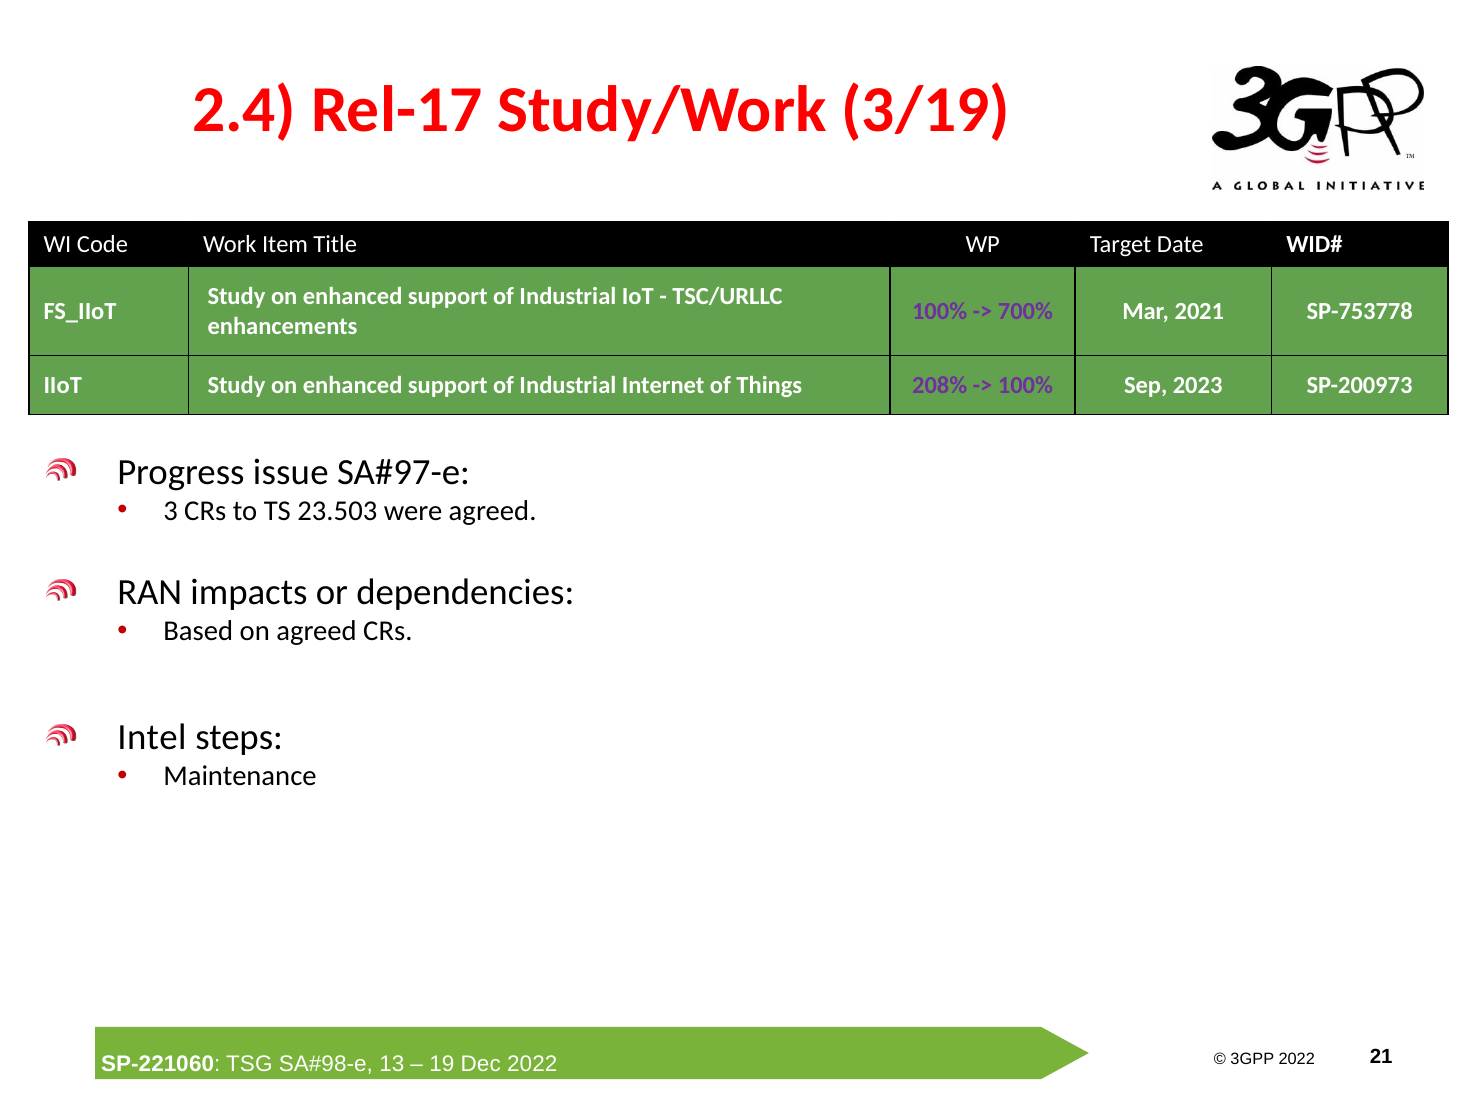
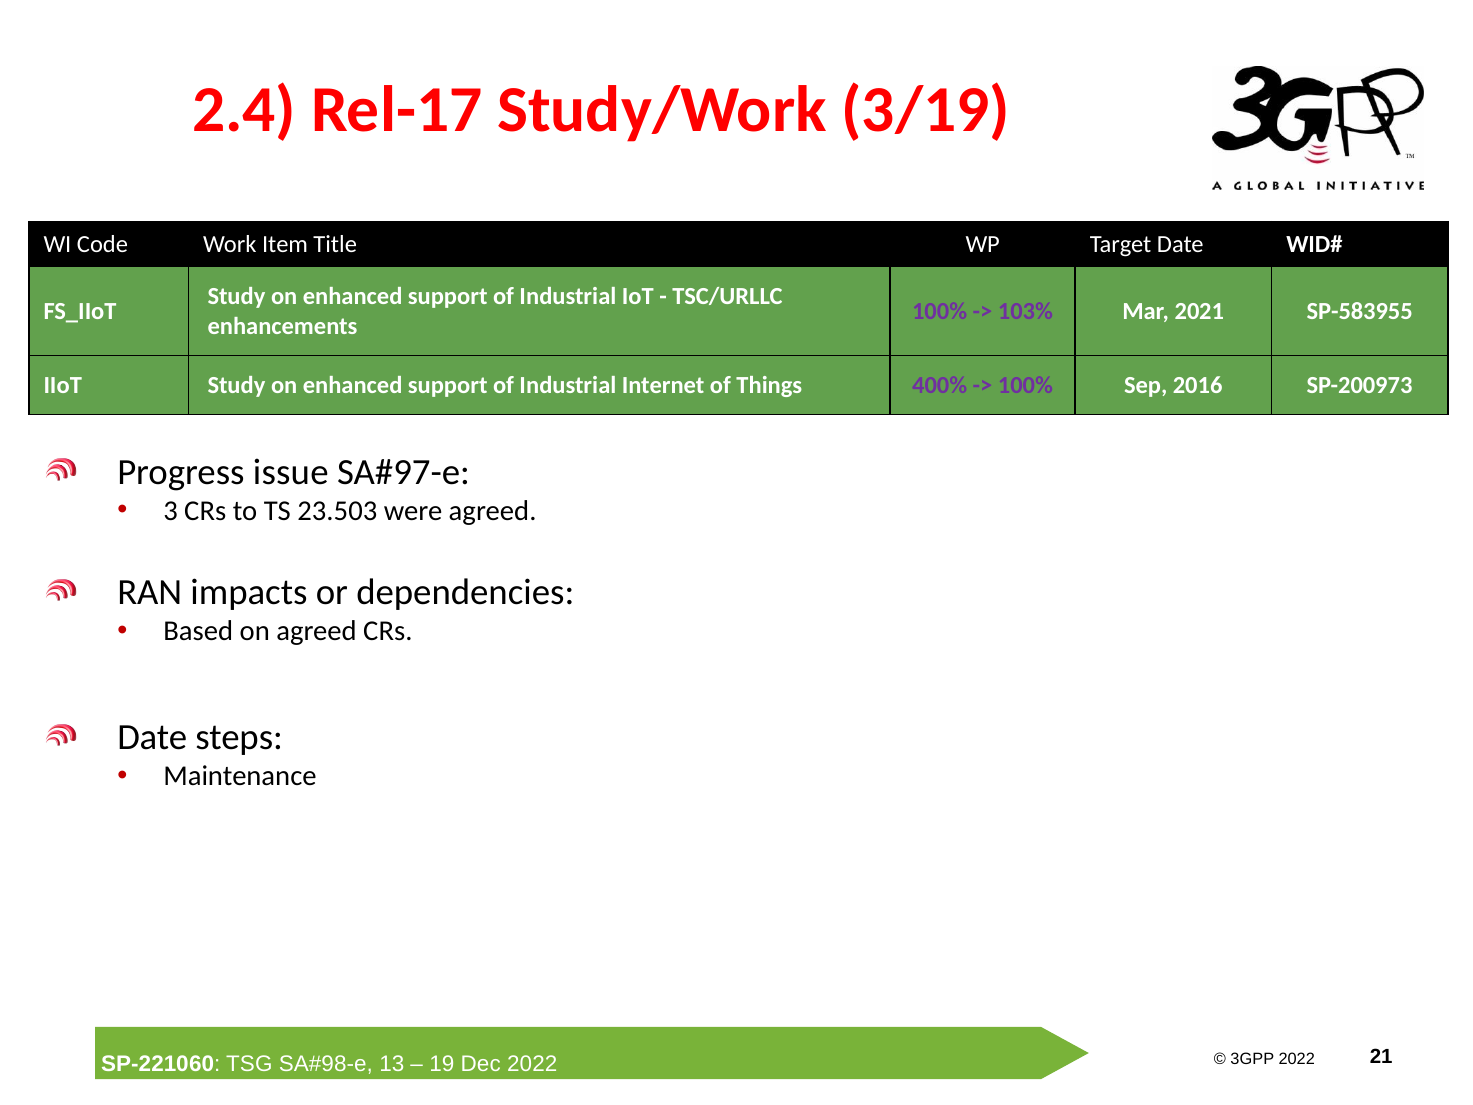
700%: 700% -> 103%
SP-753778: SP-753778 -> SP-583955
208%: 208% -> 400%
2023: 2023 -> 2016
Intel at (152, 737): Intel -> Date
